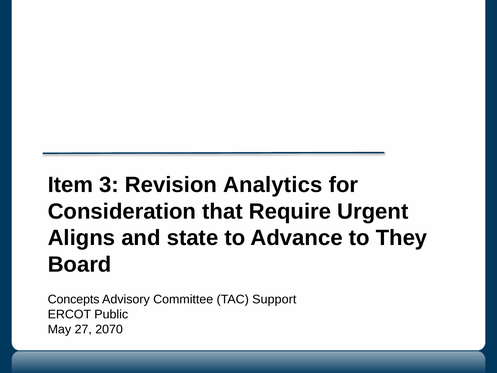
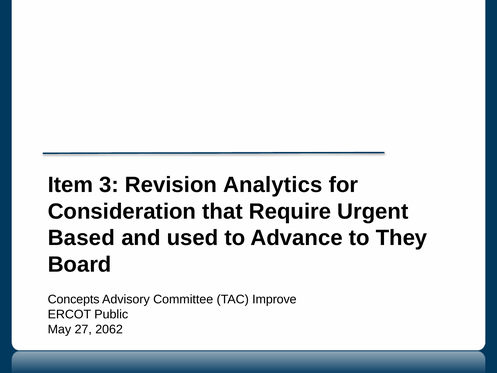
Aligns: Aligns -> Based
state: state -> used
Support: Support -> Improve
2070: 2070 -> 2062
